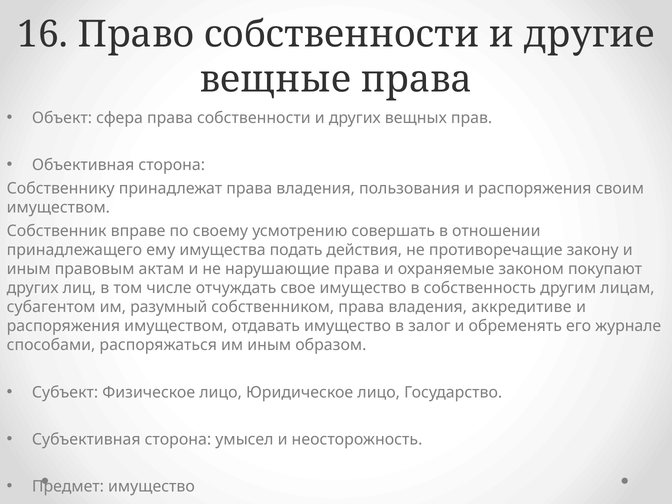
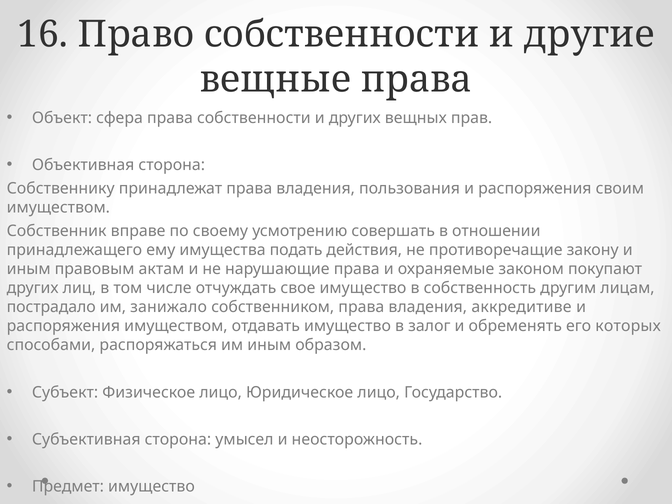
субагентом: субагентом -> пострадало
разумный: разумный -> занижало
журнале: журнале -> которых
